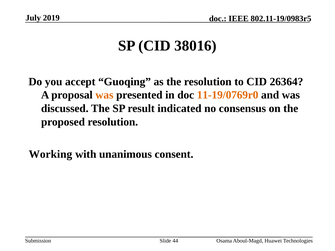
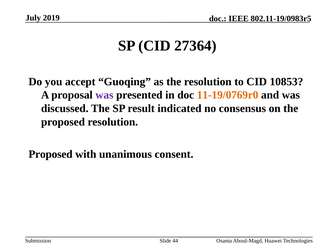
38016: 38016 -> 27364
26364: 26364 -> 10853
was at (104, 95) colour: orange -> purple
Working at (50, 154): Working -> Proposed
